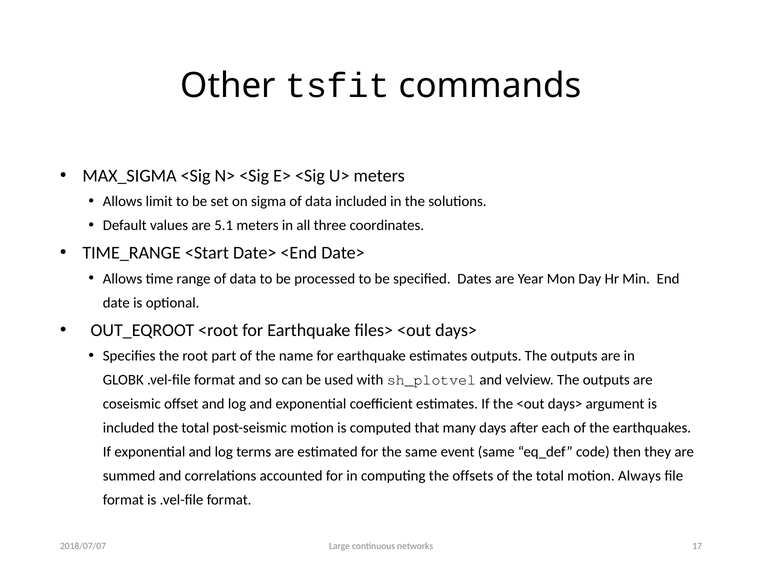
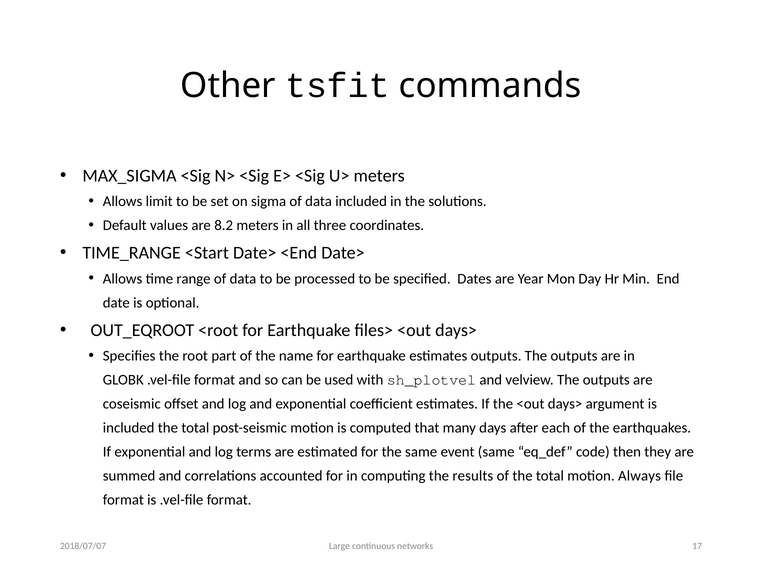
5.1: 5.1 -> 8.2
offsets: offsets -> results
